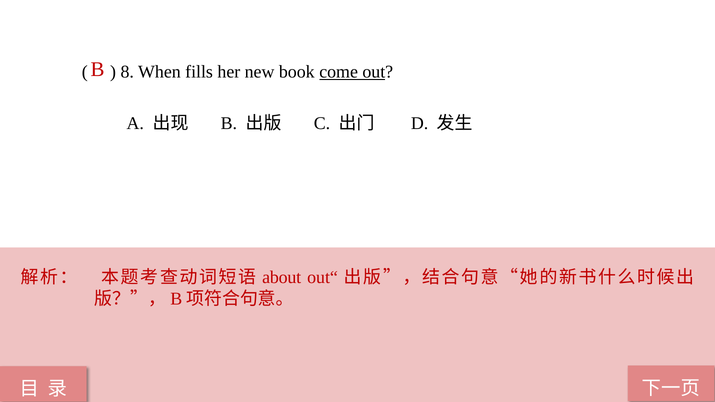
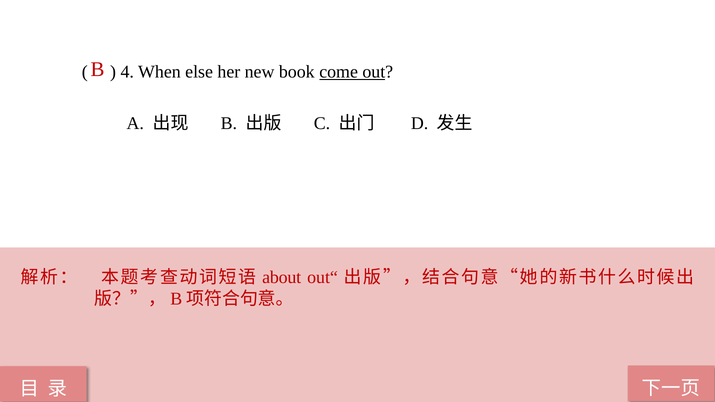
8: 8 -> 4
fills: fills -> else
